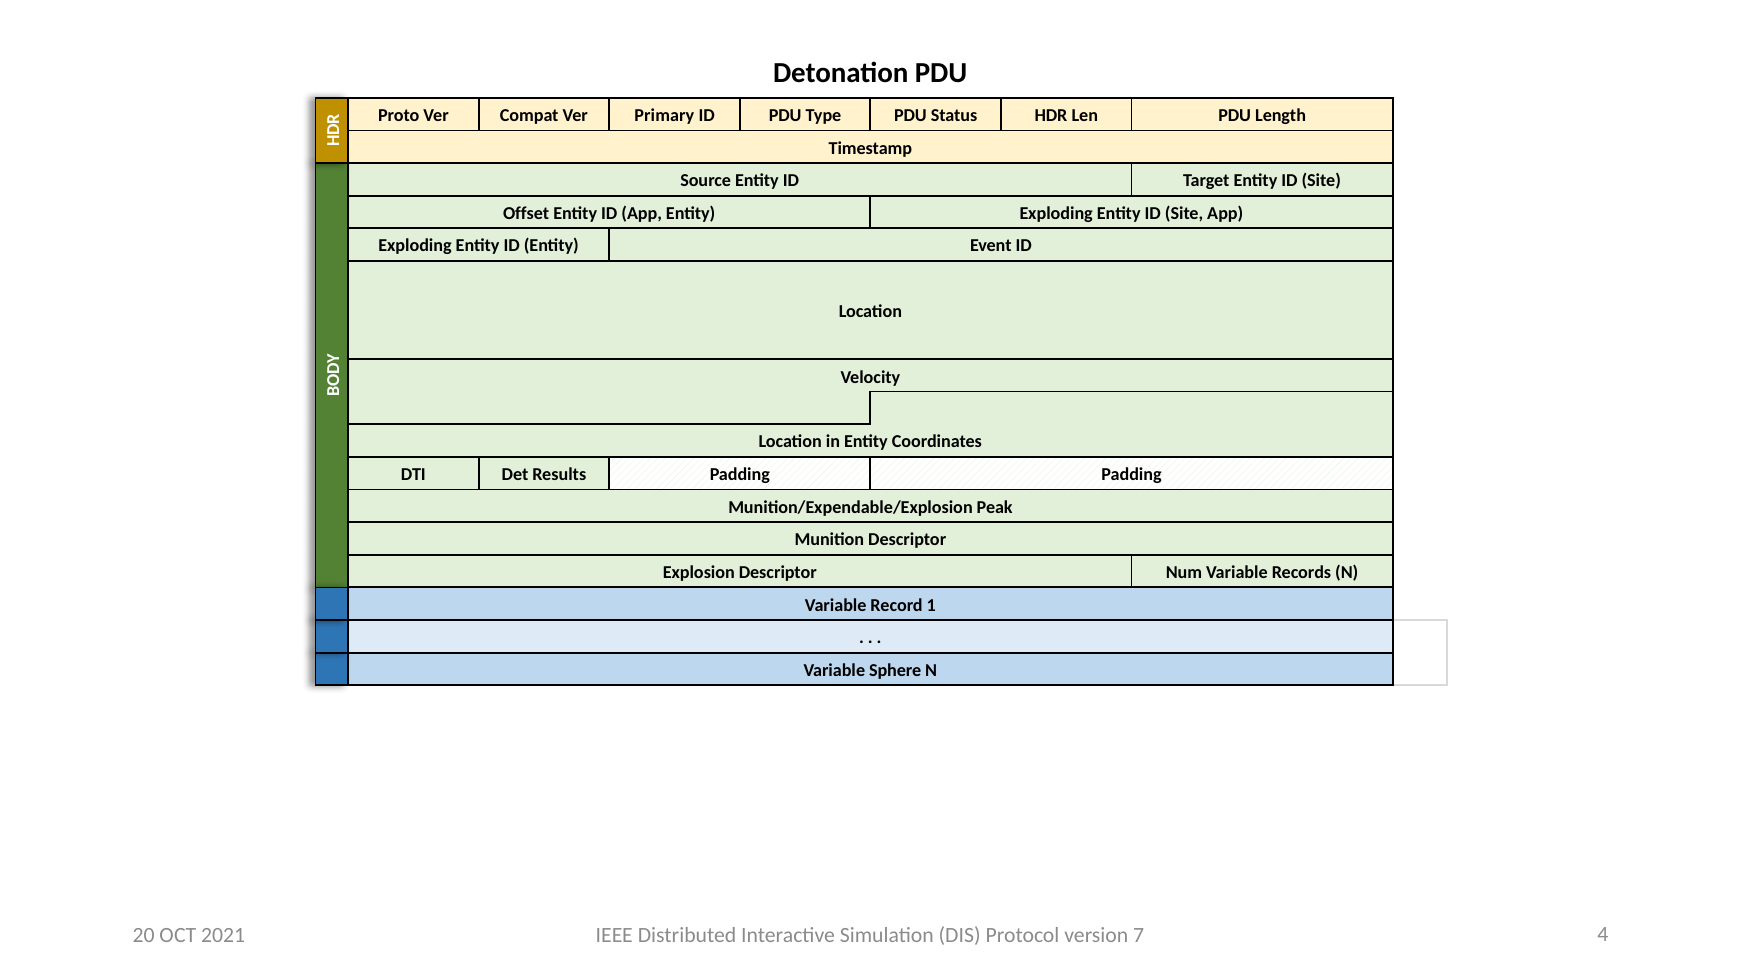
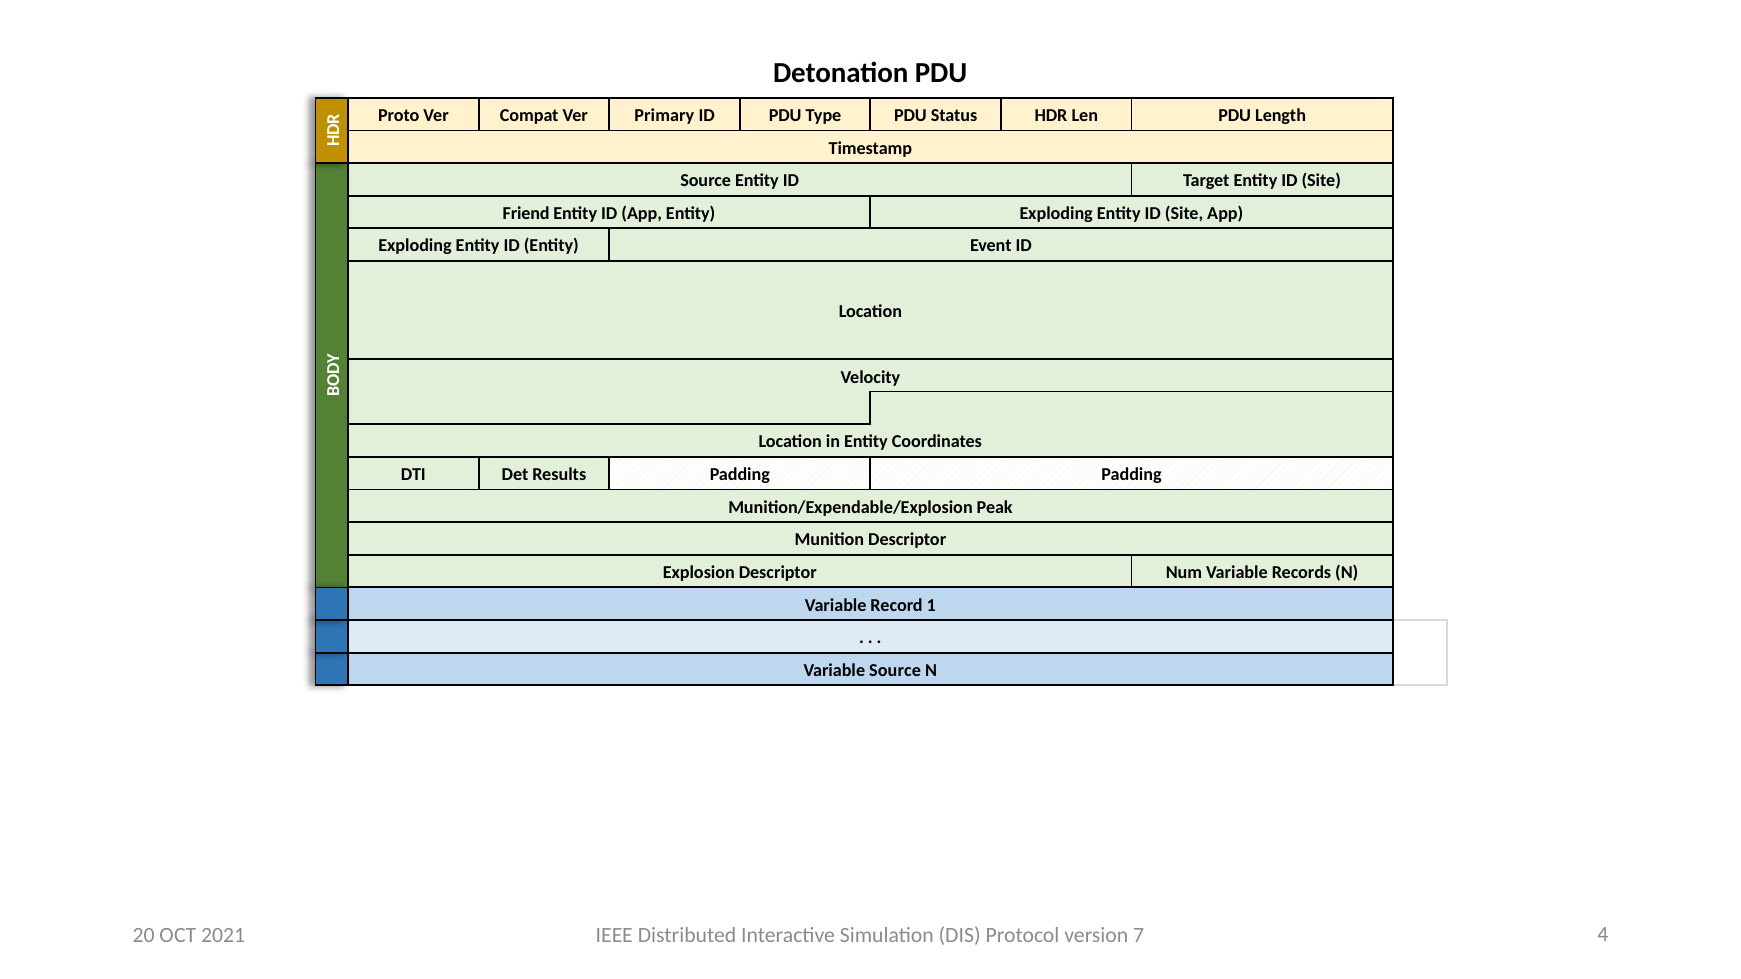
Offset: Offset -> Friend
Variable Sphere: Sphere -> Source
